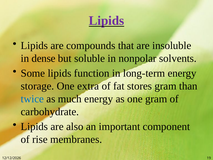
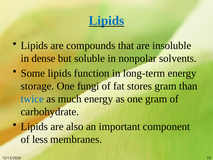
Lipids at (106, 21) colour: purple -> blue
extra: extra -> fungi
rise: rise -> less
